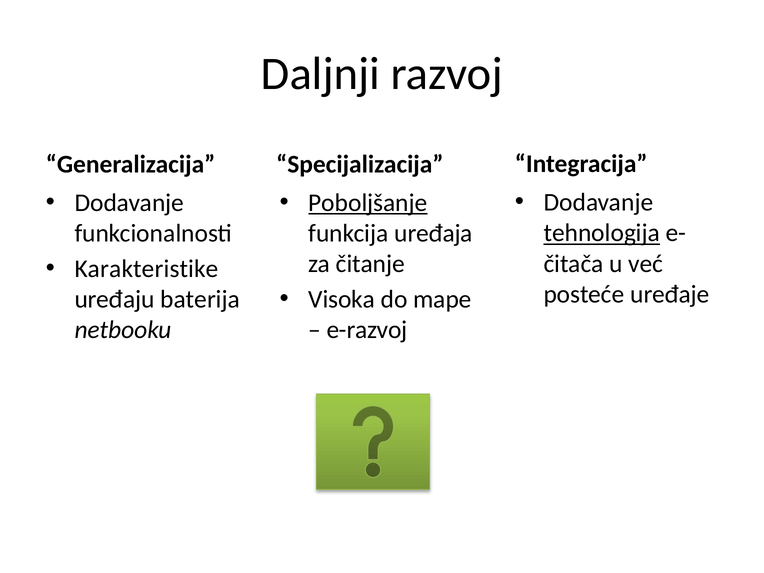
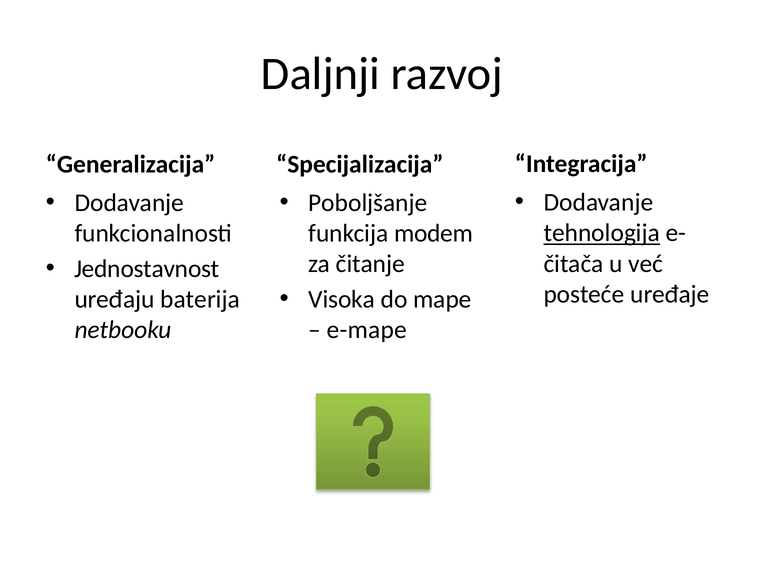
Poboljšanje underline: present -> none
uređaja: uređaja -> modem
Karakteristike: Karakteristike -> Jednostavnost
e-razvoj: e-razvoj -> e-mape
